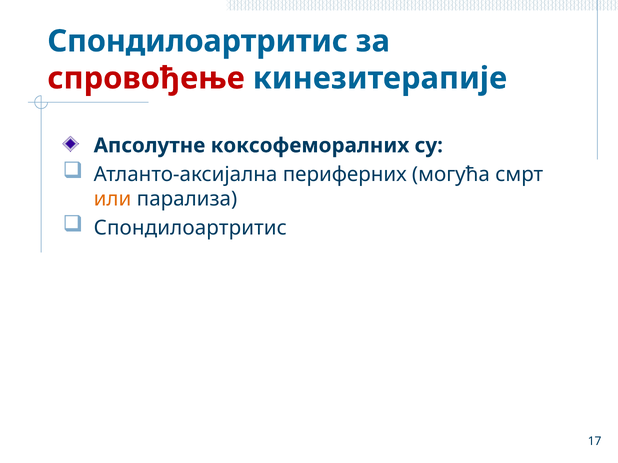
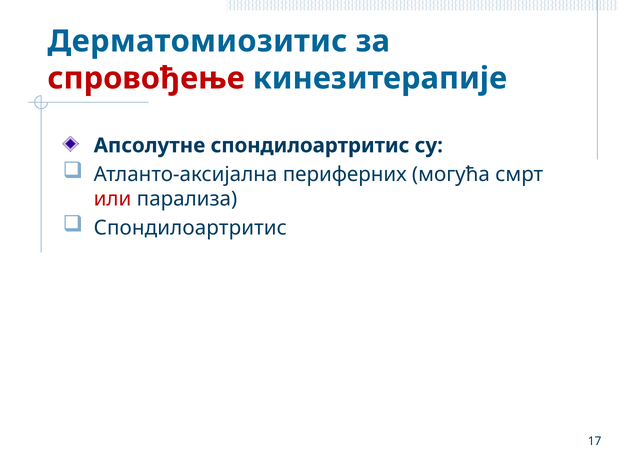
Спондилоартритис at (198, 41): Спондилоартритис -> Дерматомиозитис
Апсолутне коксофеморалних: коксофеморалних -> спондилоартритис
или colour: orange -> red
